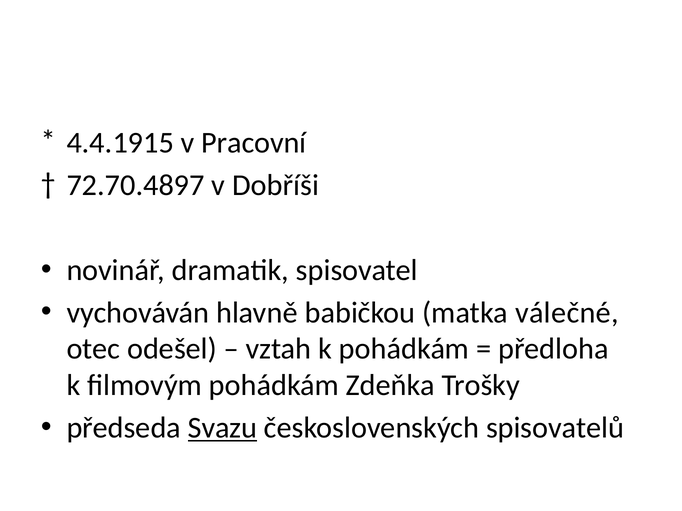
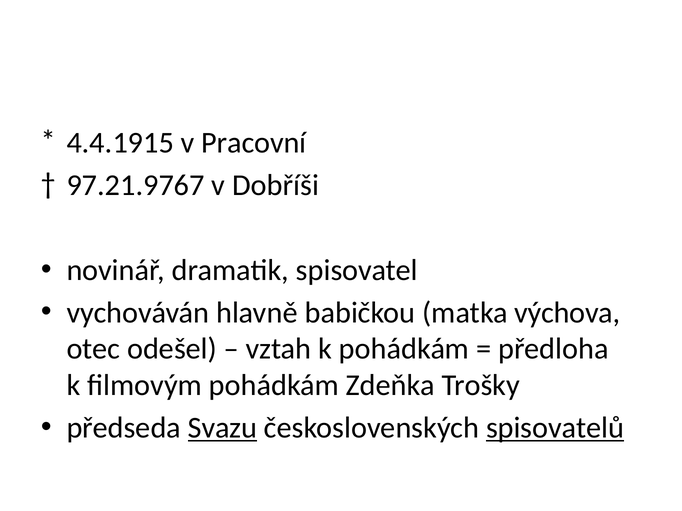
72.70.4897: 72.70.4897 -> 97.21.9767
válečné: válečné -> výchova
spisovatelů underline: none -> present
